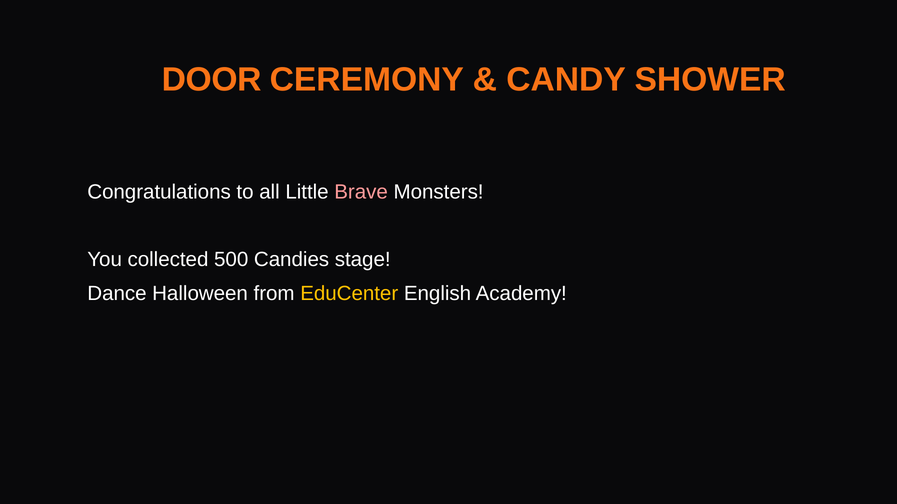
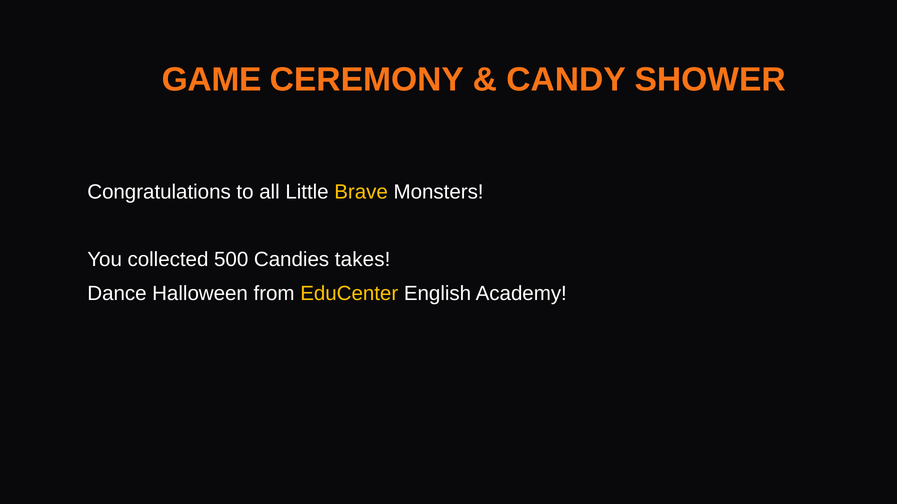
DOOR: DOOR -> GAME
Brave colour: pink -> yellow
stage: stage -> takes
